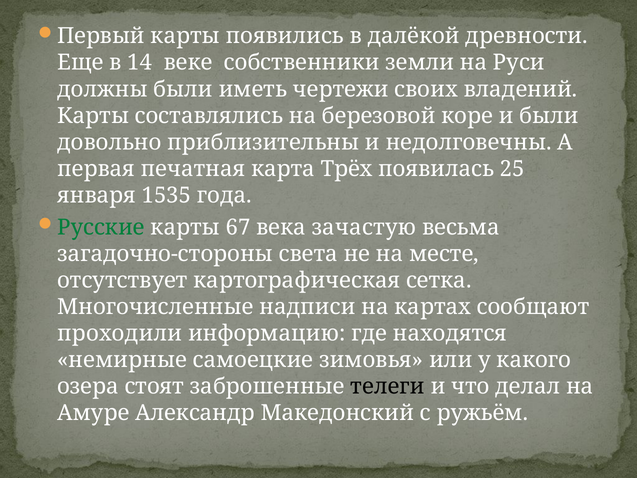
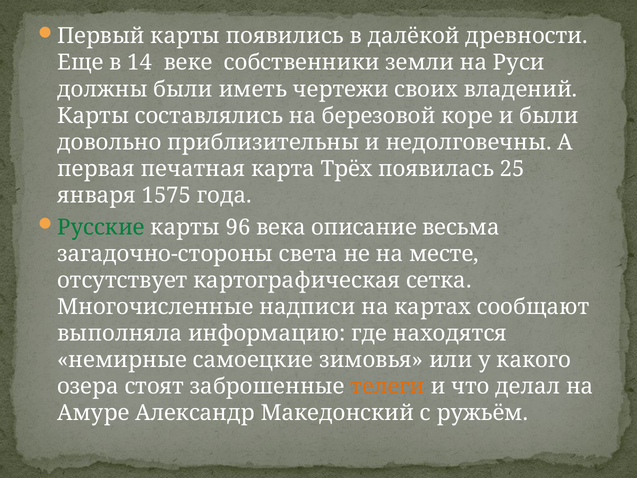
1535: 1535 -> 1575
67: 67 -> 96
зачастую: зачастую -> описание
проходили: проходили -> выполняла
телеги colour: black -> orange
